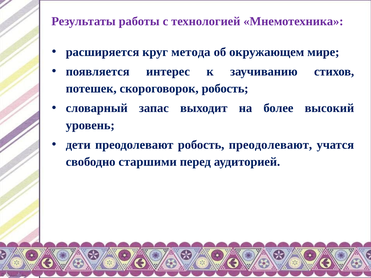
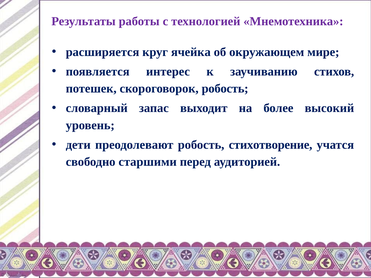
метода: метода -> ячейка
робость преодолевают: преодолевают -> стихотворение
